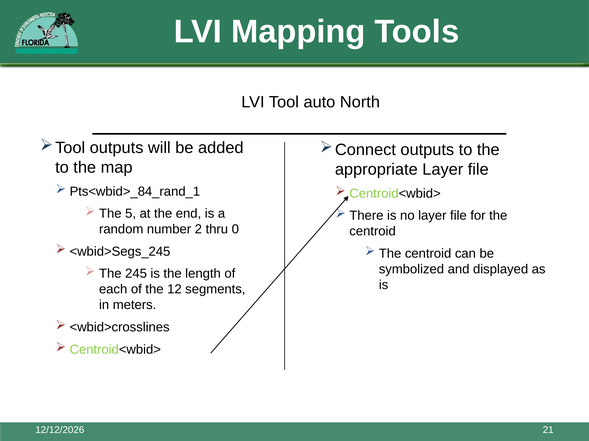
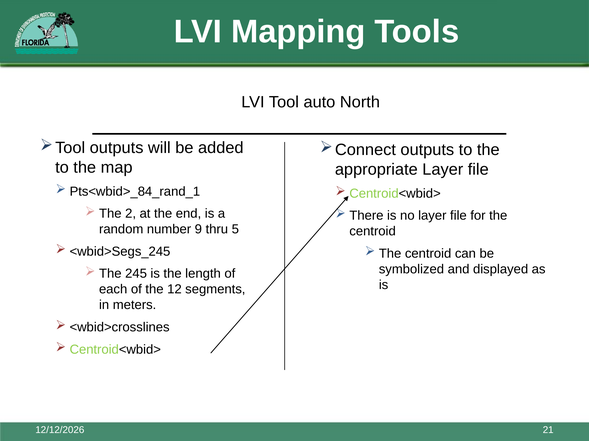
5: 5 -> 2
2: 2 -> 9
0: 0 -> 5
